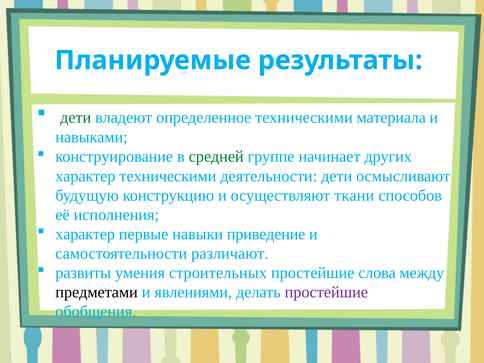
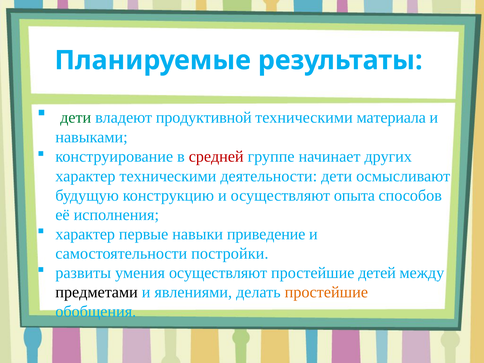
определенное: определенное -> продуктивной
средней colour: green -> red
ткани: ткани -> опыта
различают: различают -> постройки
умения строительных: строительных -> осуществляют
слова: слова -> детей
простейшие at (326, 292) colour: purple -> orange
